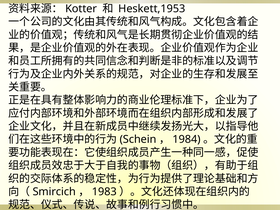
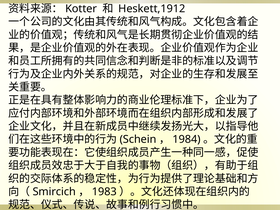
Heskett,1953: Heskett,1953 -> Heskett,1912
